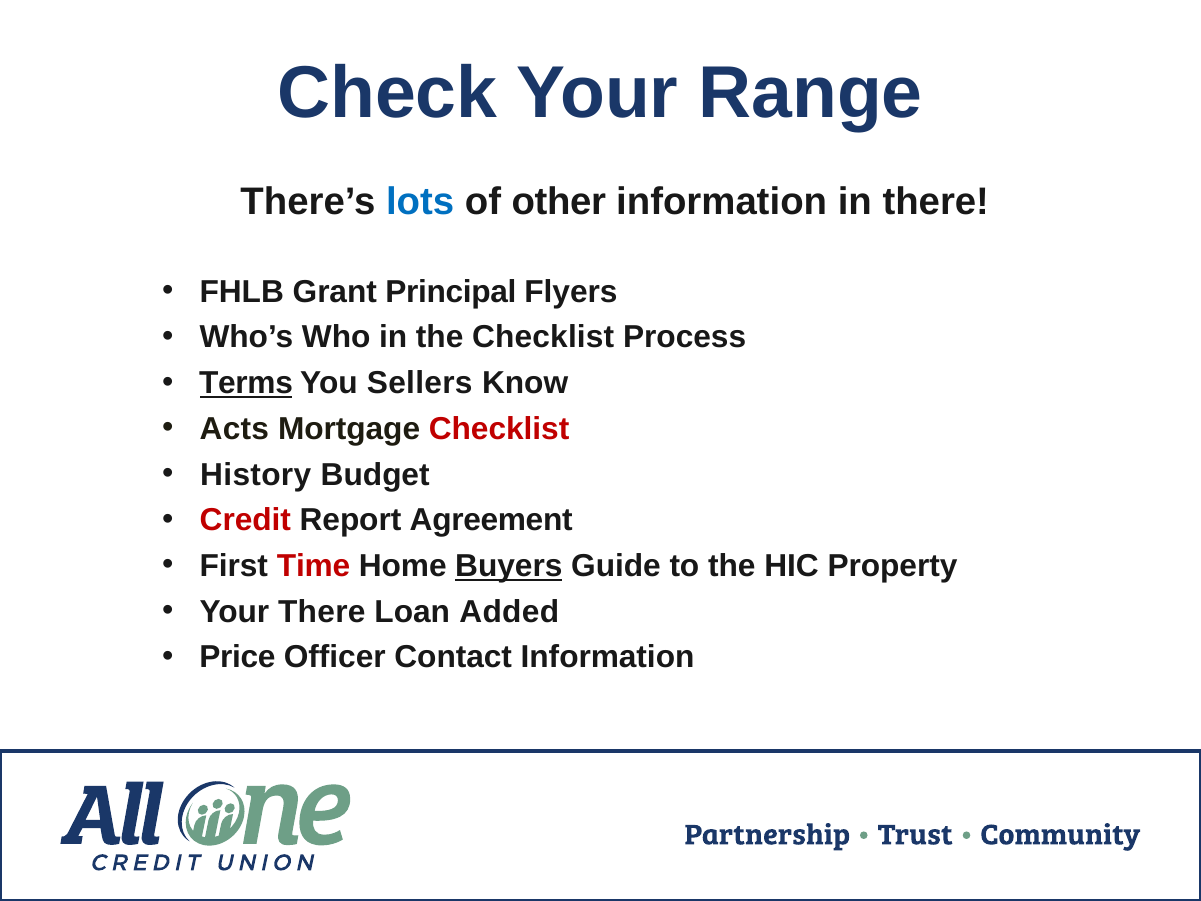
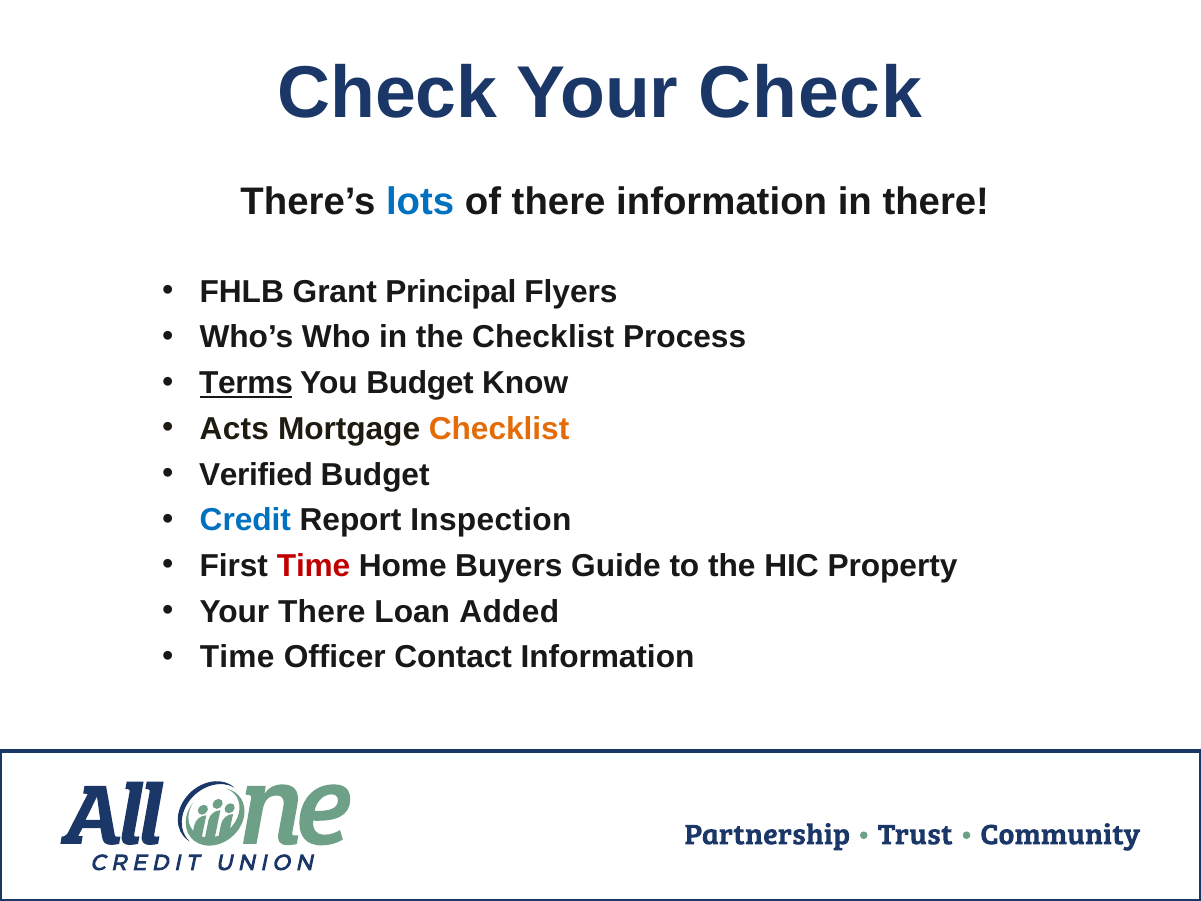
Your Range: Range -> Check
of other: other -> there
You Sellers: Sellers -> Budget
Checklist at (499, 429) colour: red -> orange
History: History -> Verified
Credit colour: red -> blue
Agreement: Agreement -> Inspection
Buyers underline: present -> none
Price at (237, 657): Price -> Time
